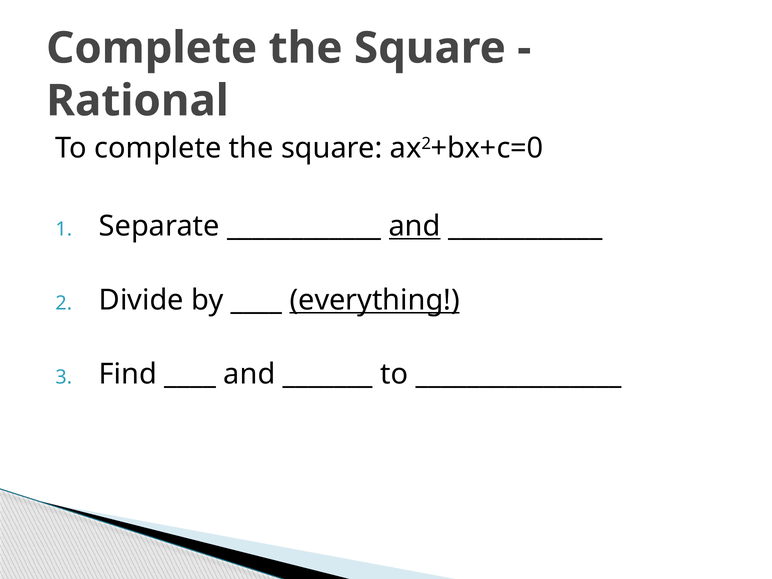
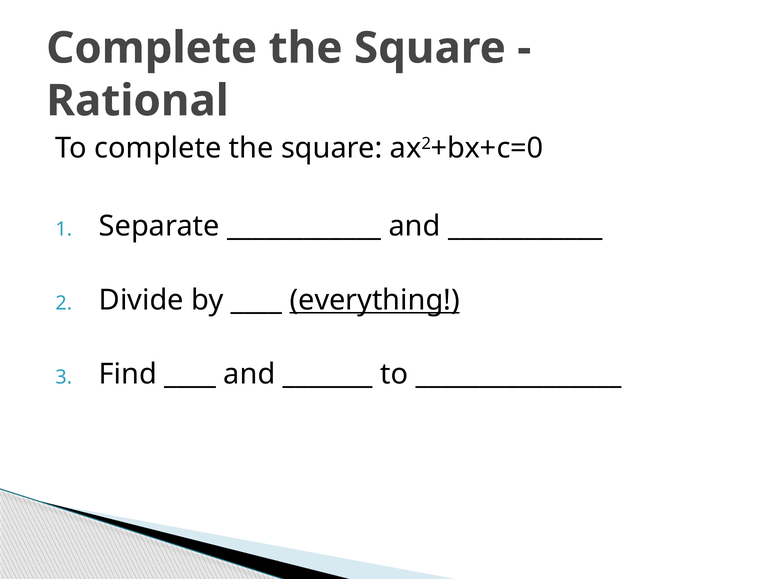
and at (415, 226) underline: present -> none
